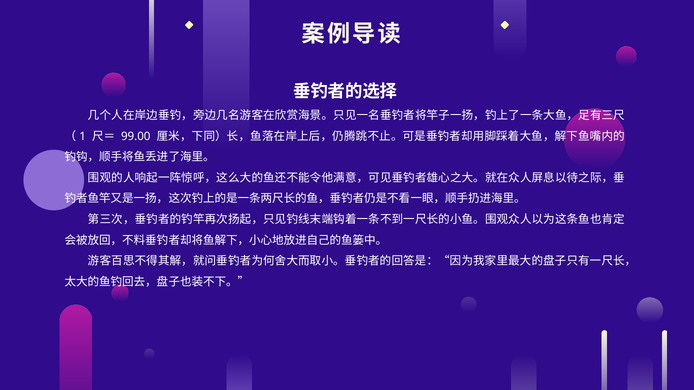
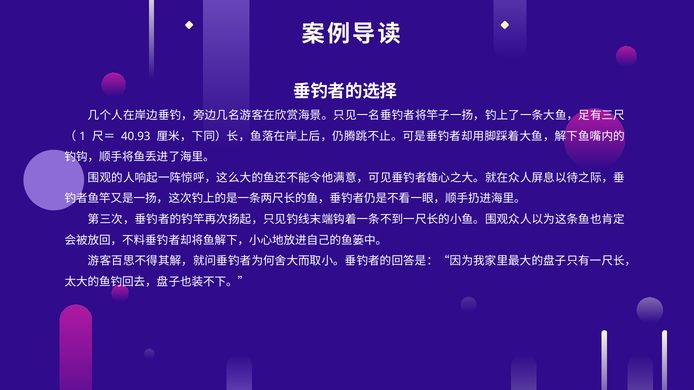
99.00: 99.00 -> 40.93
